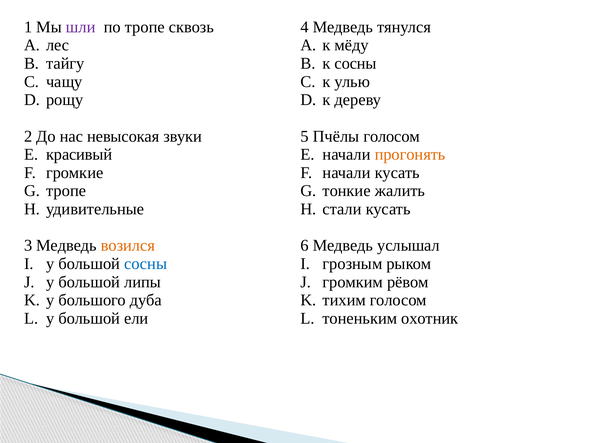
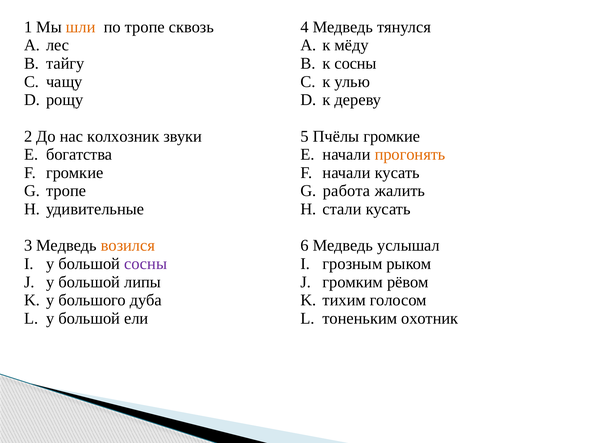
шли colour: purple -> orange
невысокая: невысокая -> колхозник
Пчёлы голосом: голосом -> громкие
красивый: красивый -> богатства
тонкие: тонкие -> работа
сосны at (146, 263) colour: blue -> purple
